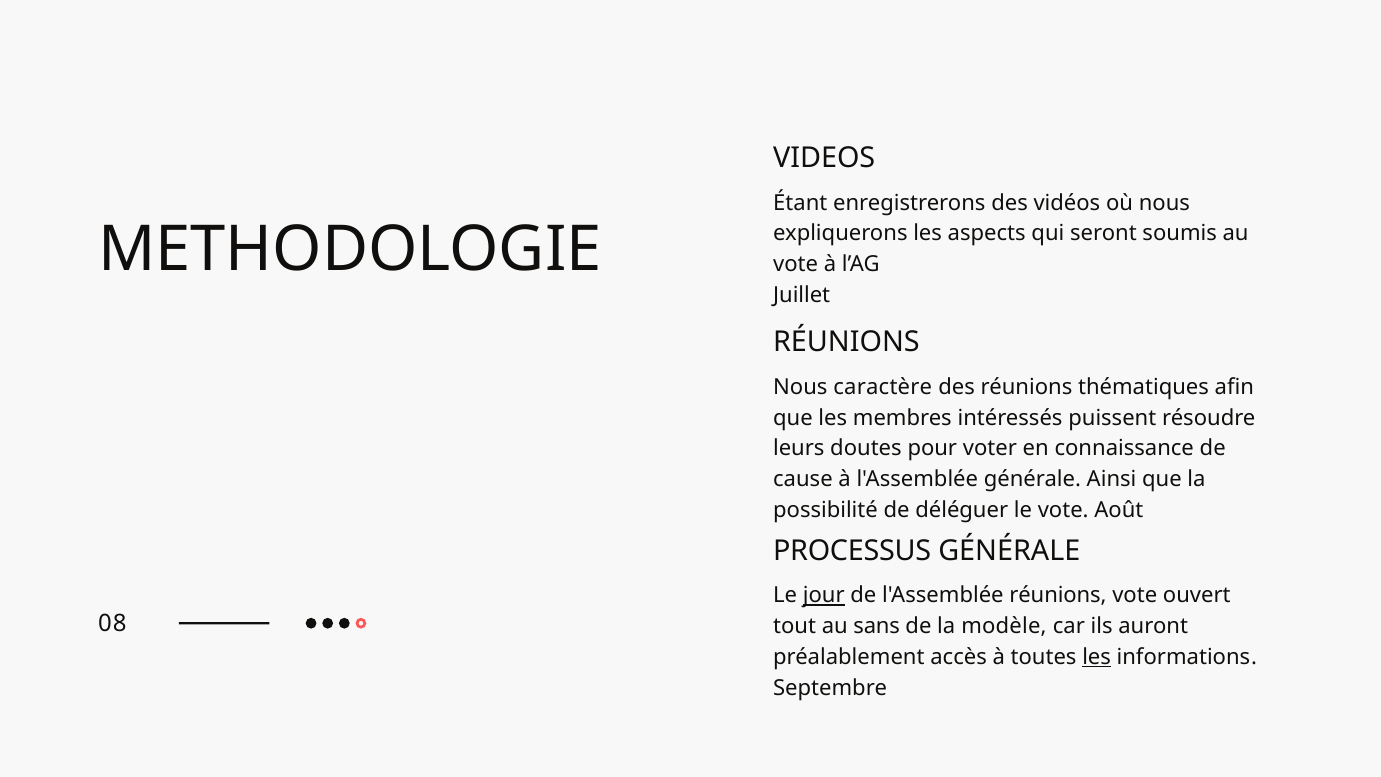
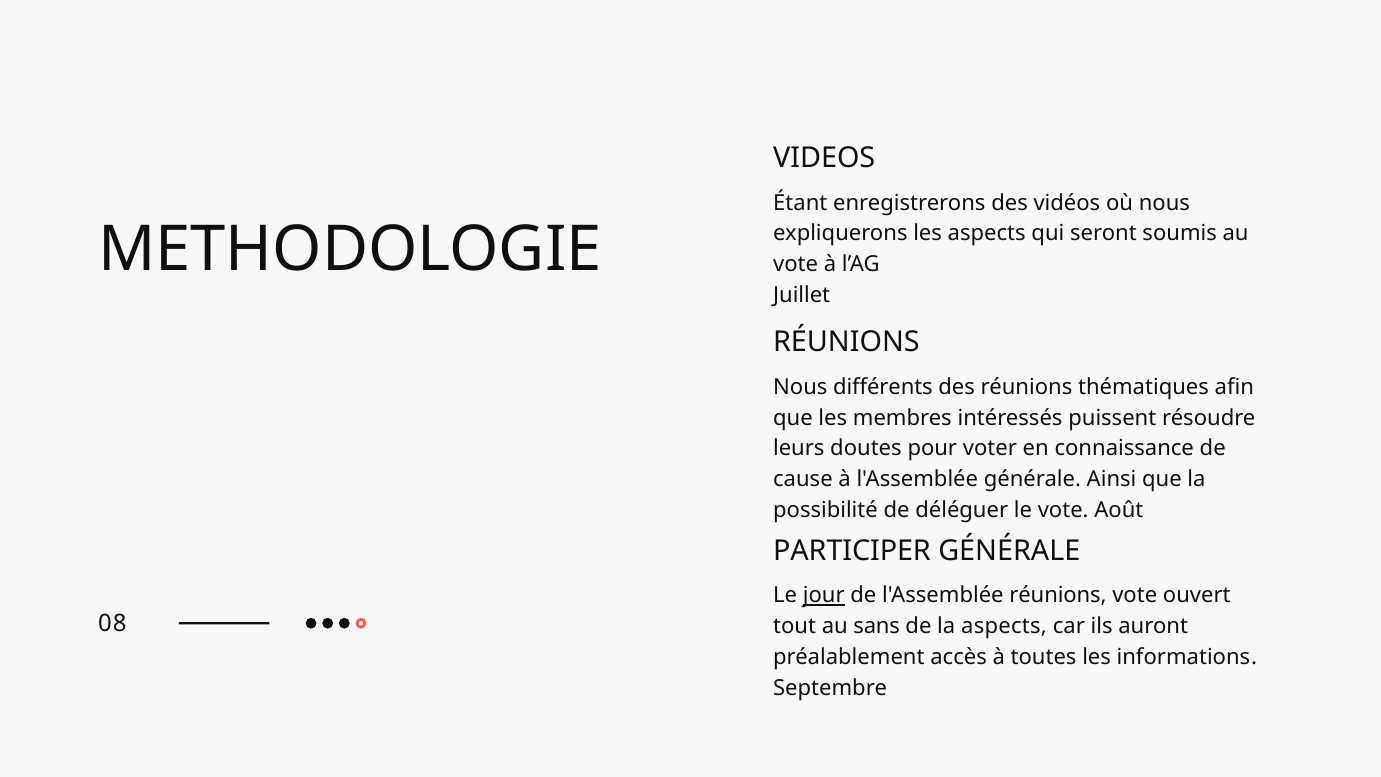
caractère: caractère -> différents
PROCESSUS: PROCESSUS -> PARTICIPER
la modèle: modèle -> aspects
les at (1097, 657) underline: present -> none
